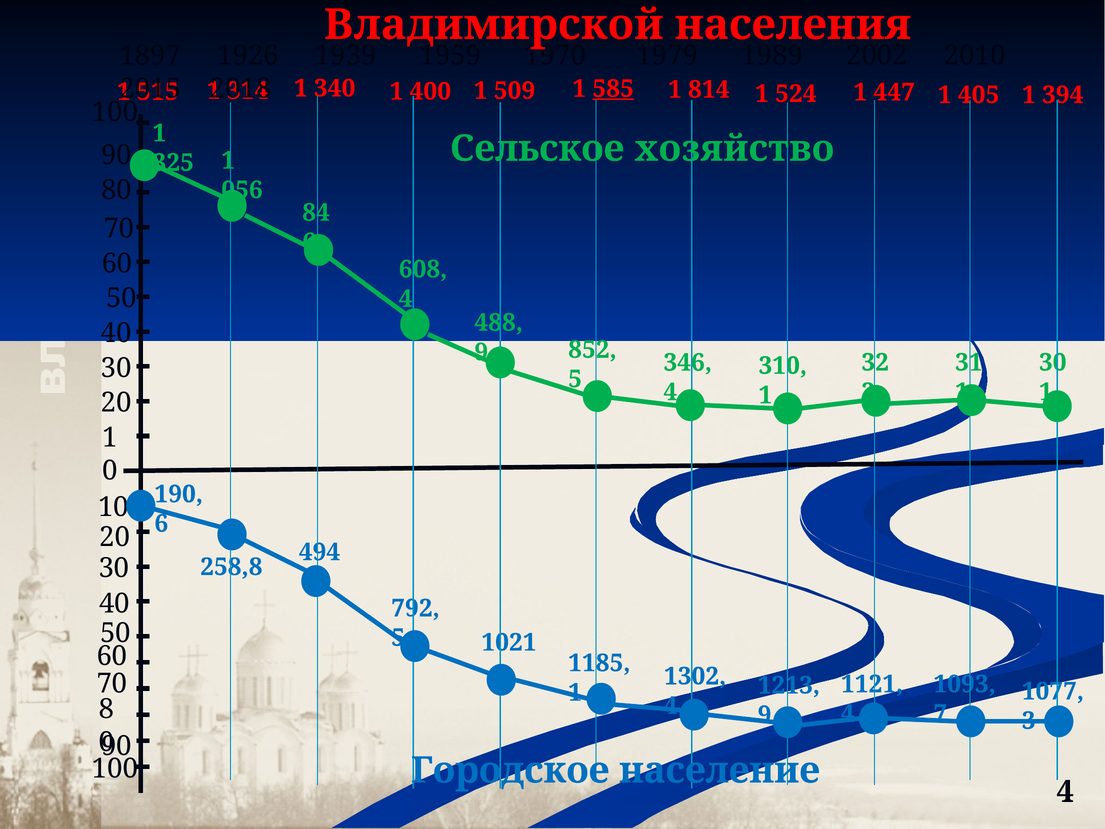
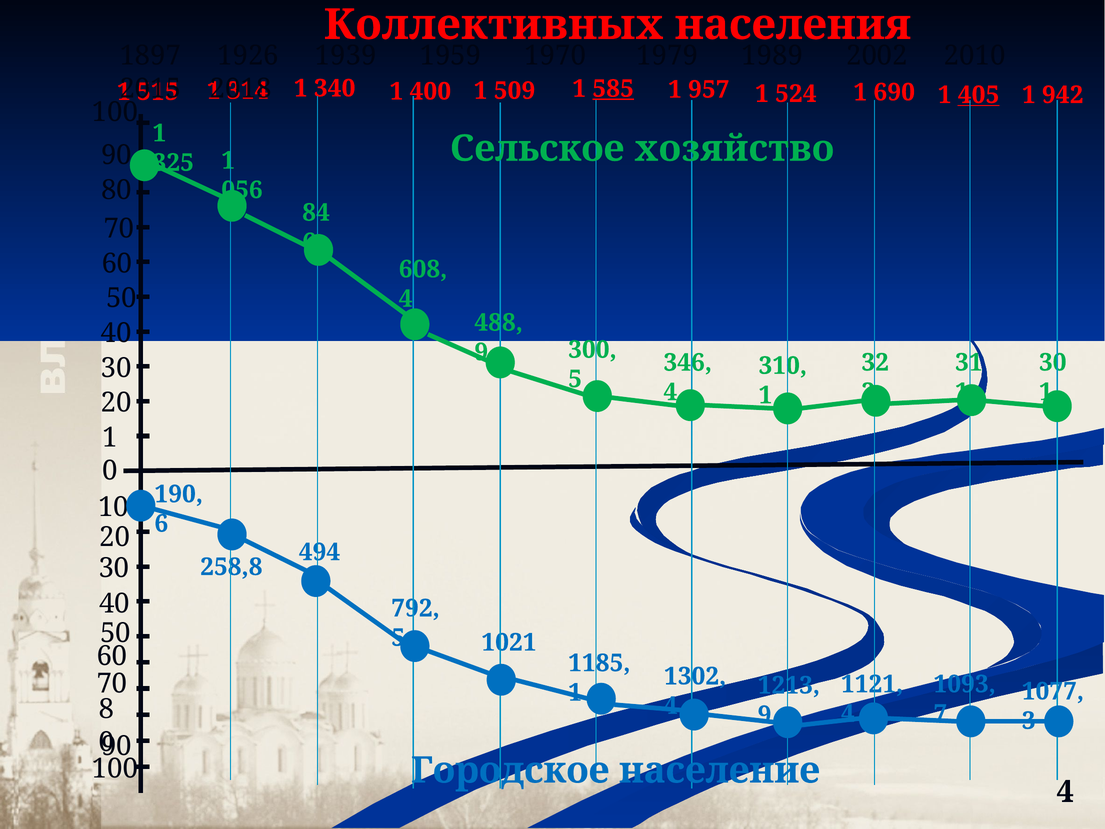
Владимирской: Владимирской -> Коллективных
814: 814 -> 957
447: 447 -> 690
405 underline: none -> present
394: 394 -> 942
852: 852 -> 300
